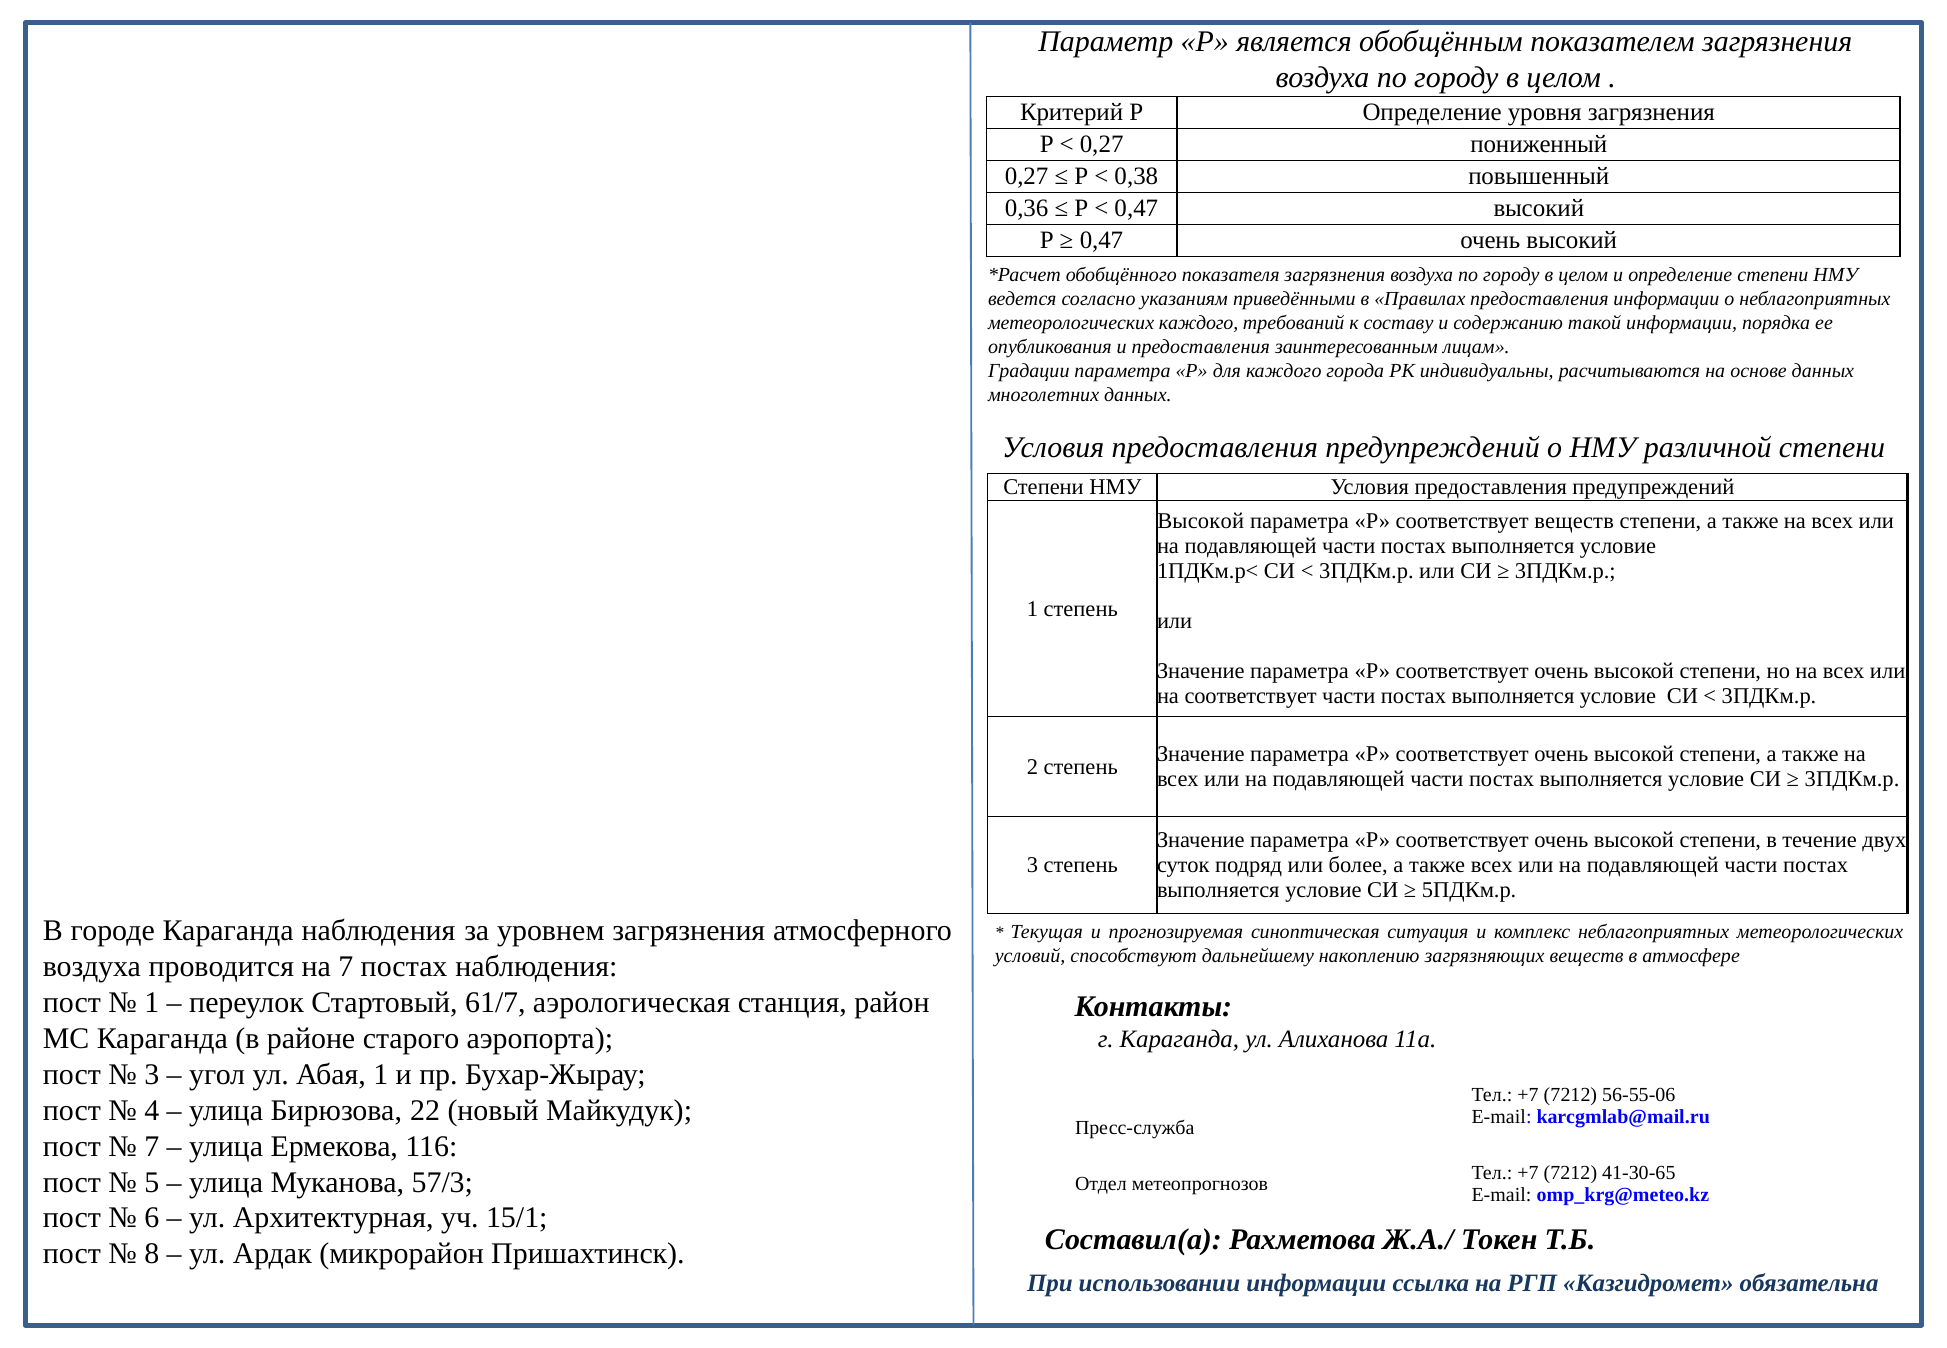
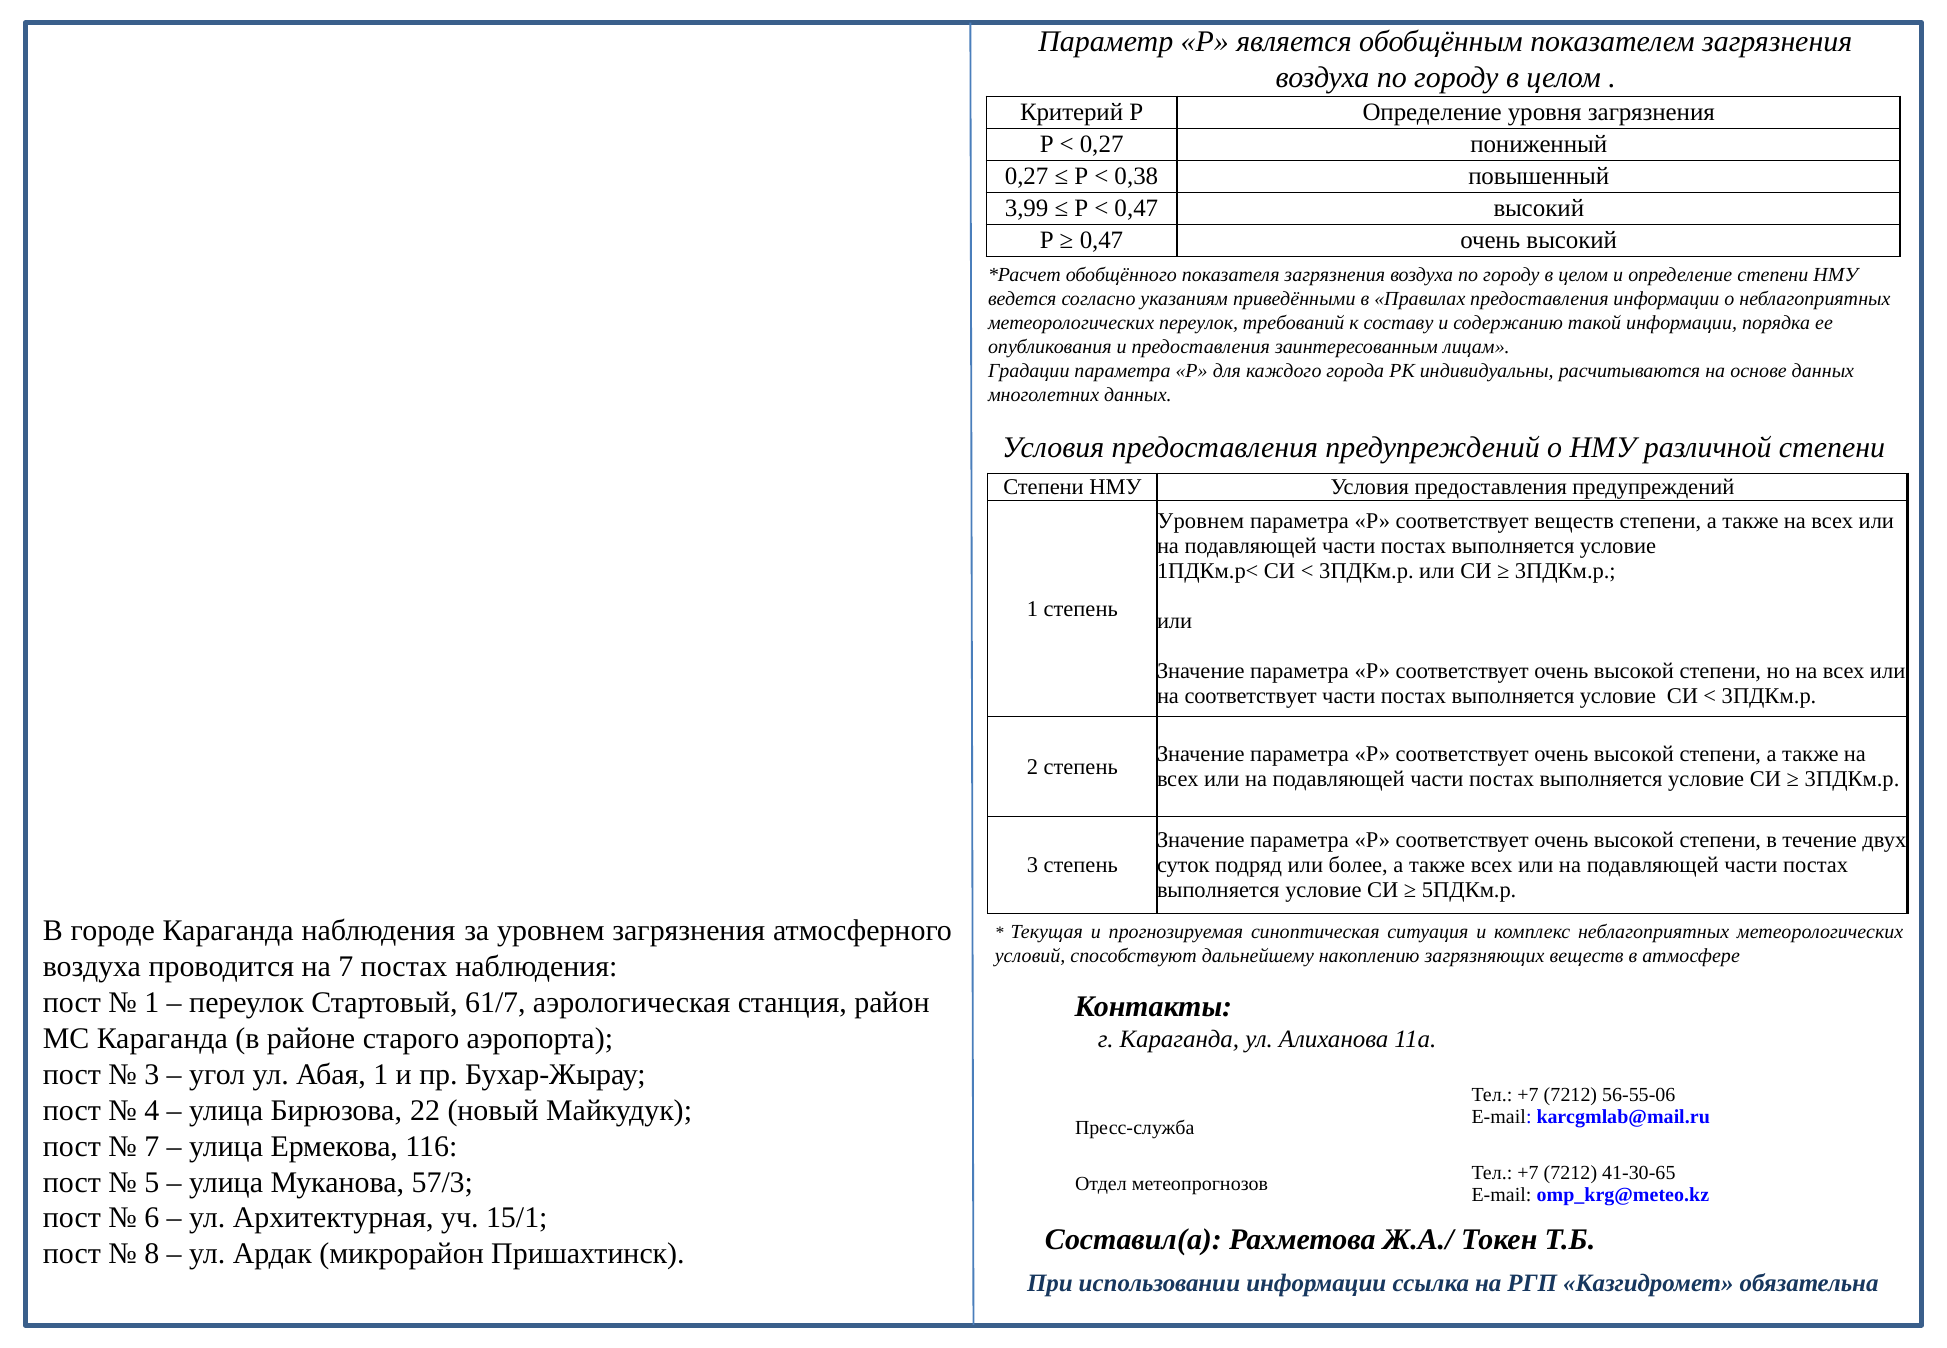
0,36: 0,36 -> 3,99
метеорологических каждого: каждого -> переулок
Высокой at (1201, 521): Высокой -> Уровнем
